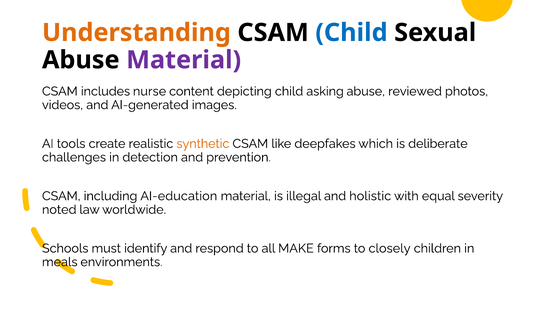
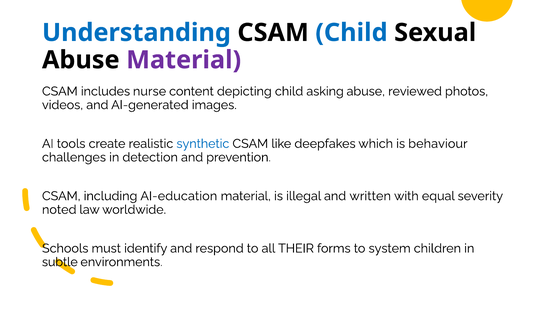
Understanding colour: orange -> blue
synthetic colour: orange -> blue
deliberate: deliberate -> behaviour
holistic: holistic -> written
MAKE: MAKE -> THEIR
closely: closely -> system
meals: meals -> subtle
